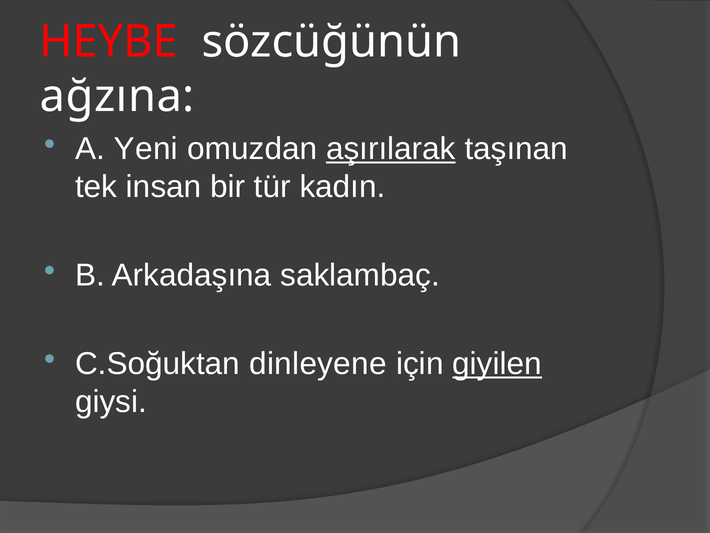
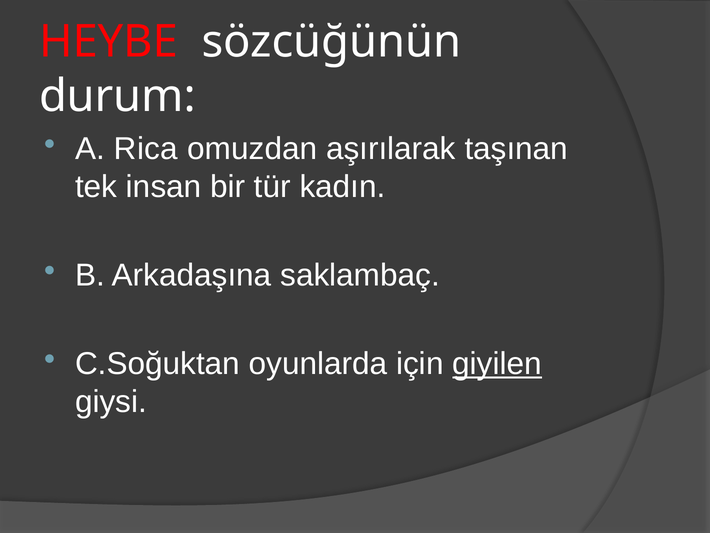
ağzına: ağzına -> durum
Yeni: Yeni -> Rica
aşırılarak underline: present -> none
dinleyene: dinleyene -> oyunlarda
